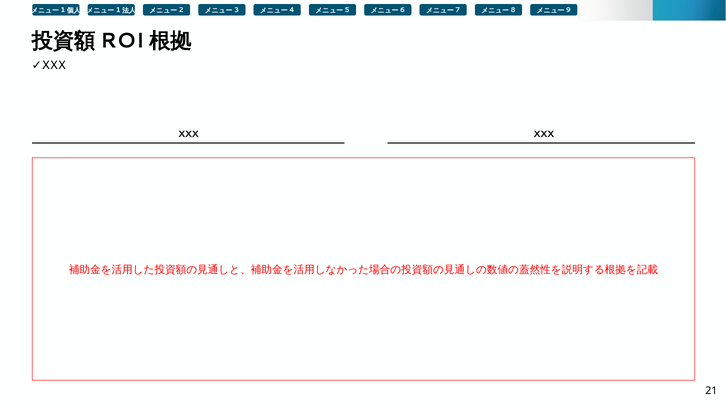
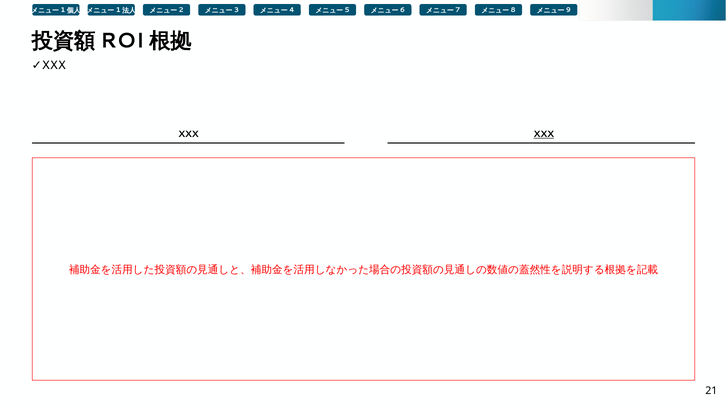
XXX at (544, 135) underline: none -> present
